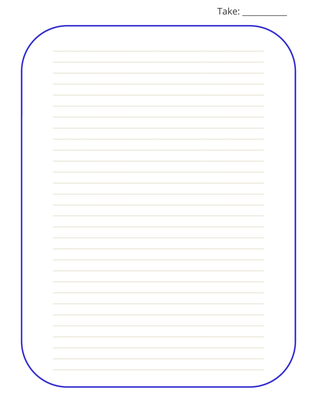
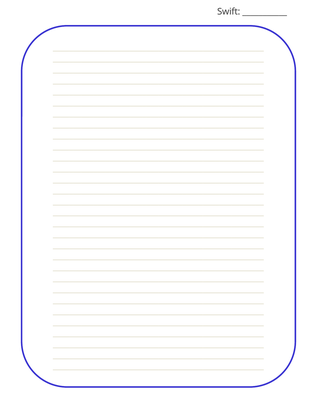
Take: Take -> Swift
